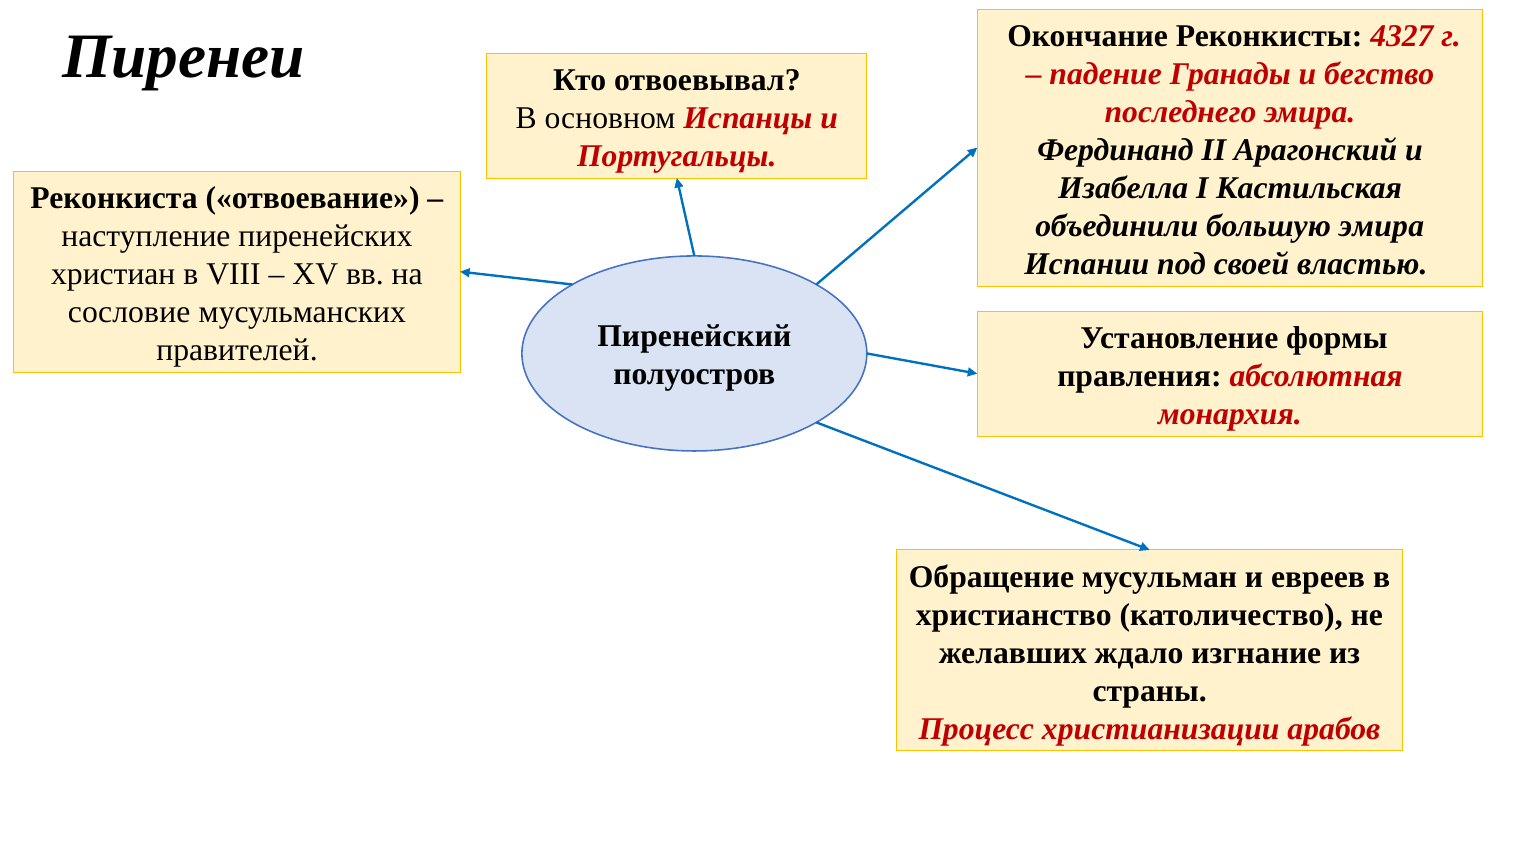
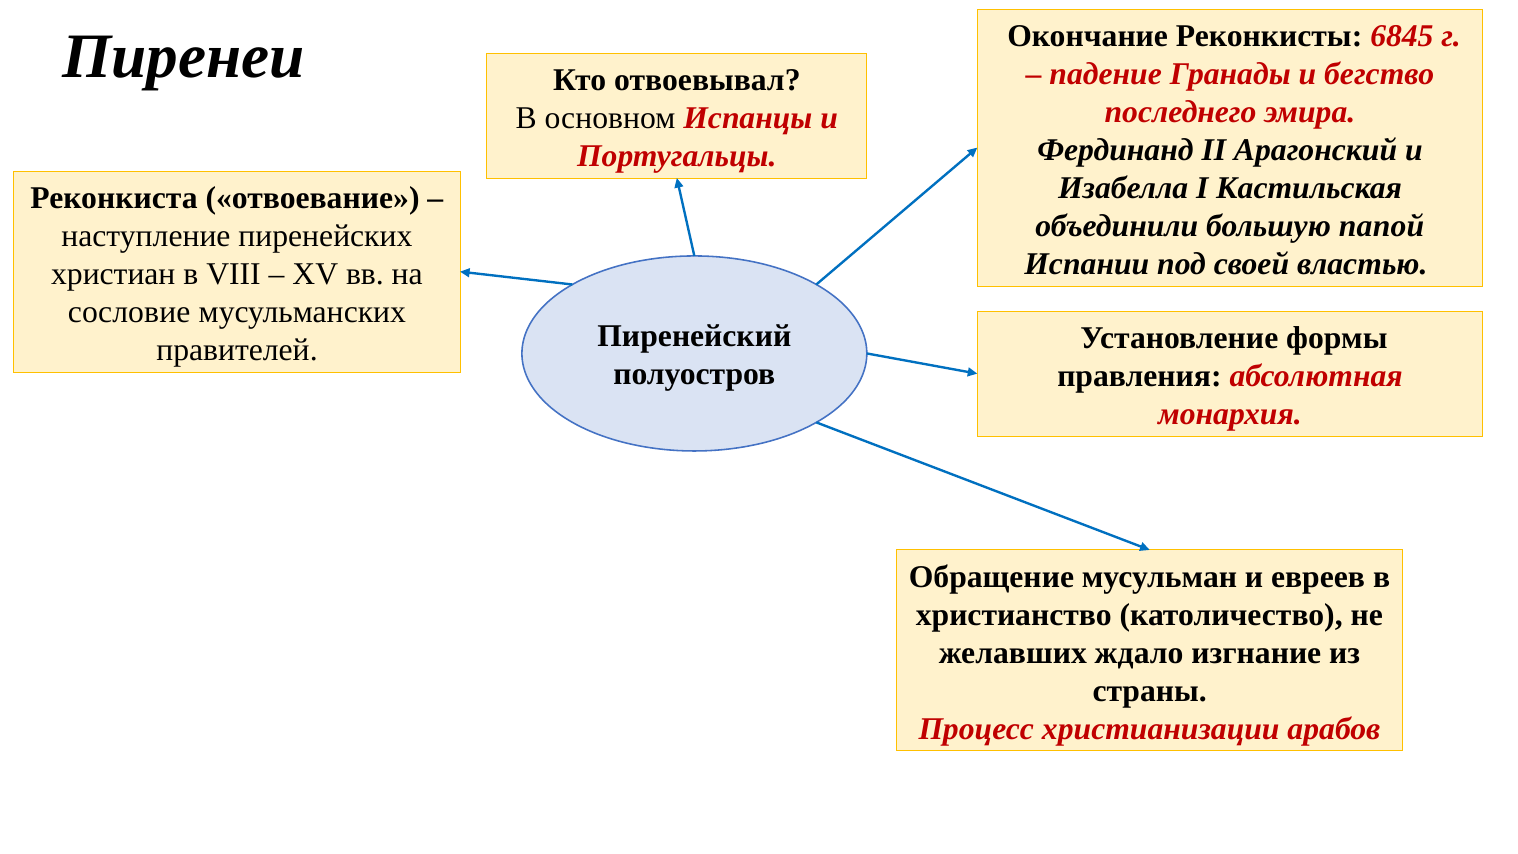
4327: 4327 -> 6845
большую эмира: эмира -> папой
